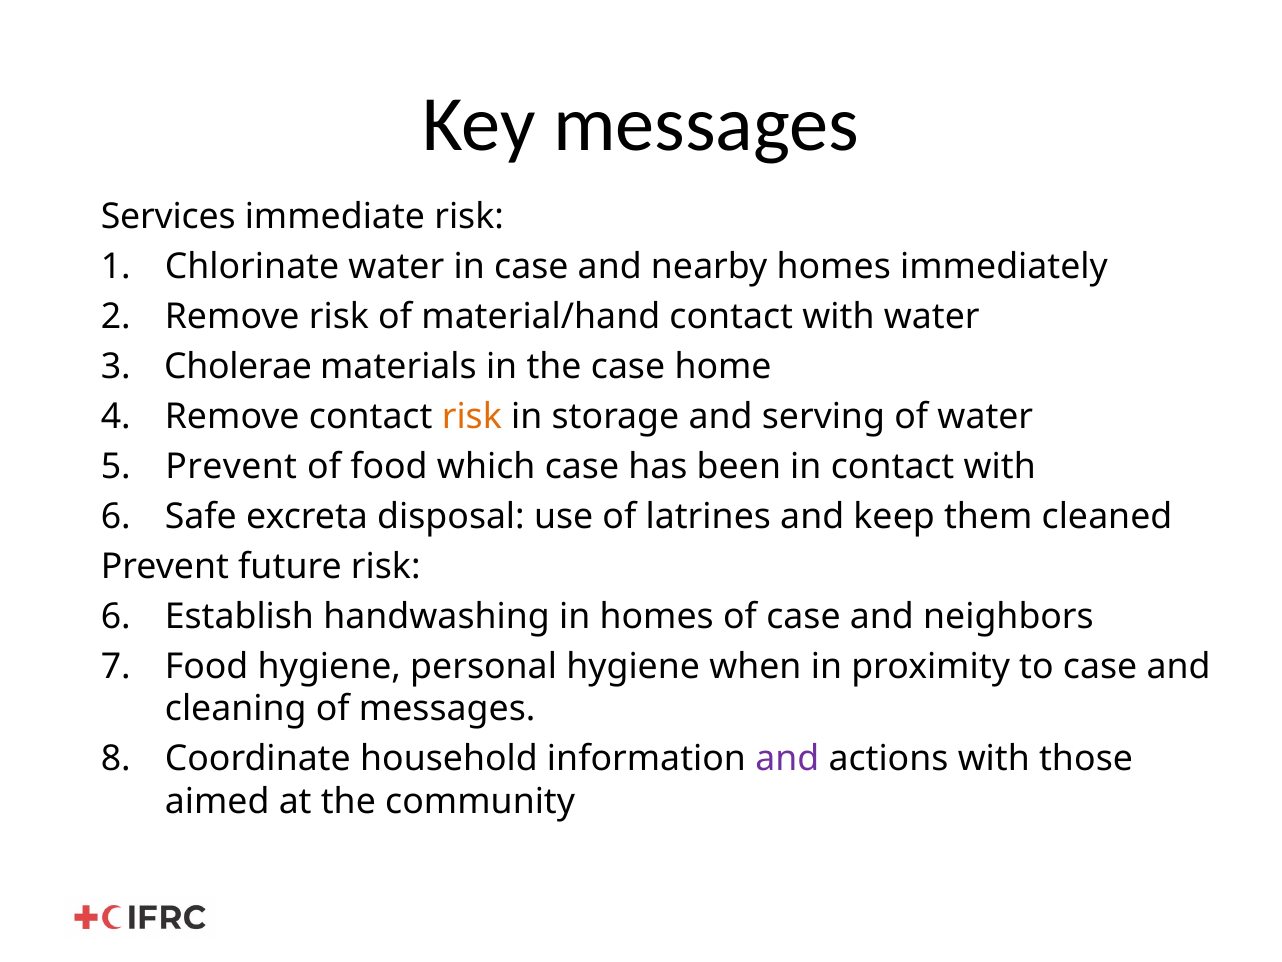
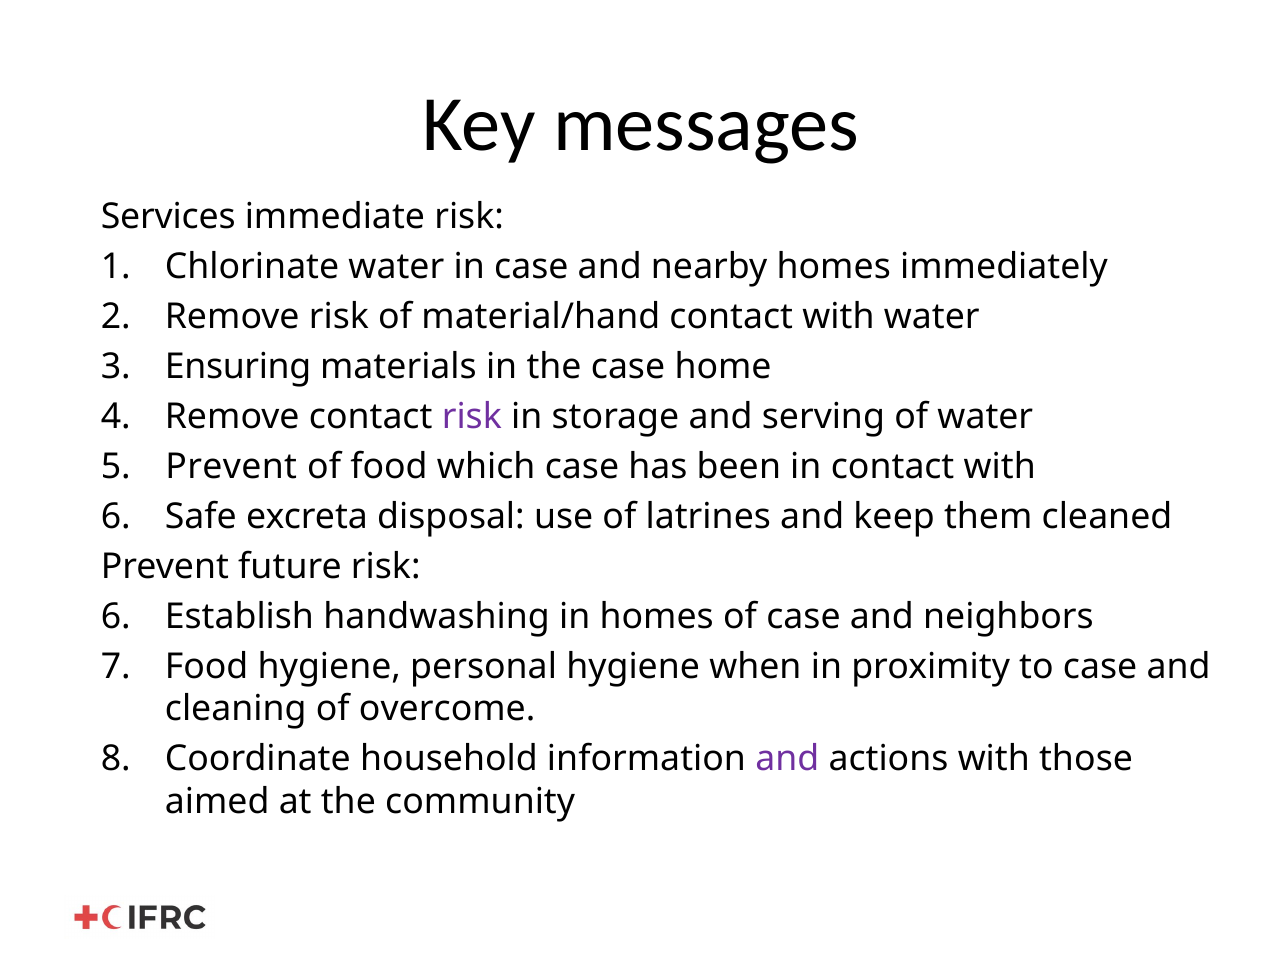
Cholerae: Cholerae -> Ensuring
risk at (472, 416) colour: orange -> purple
of messages: messages -> overcome
